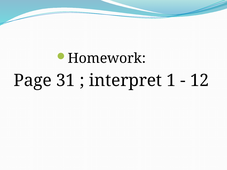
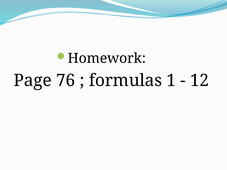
31: 31 -> 76
interpret: interpret -> formulas
